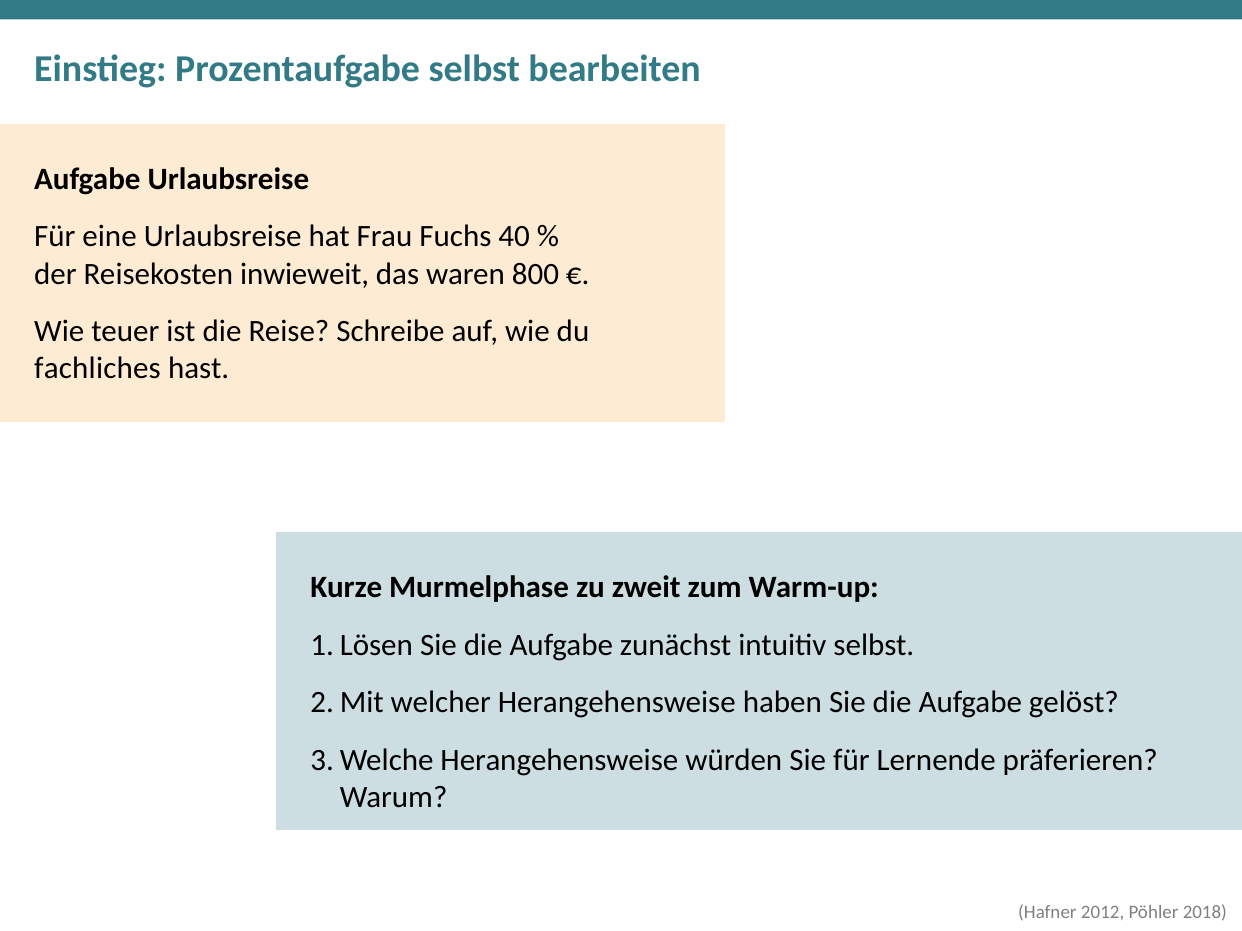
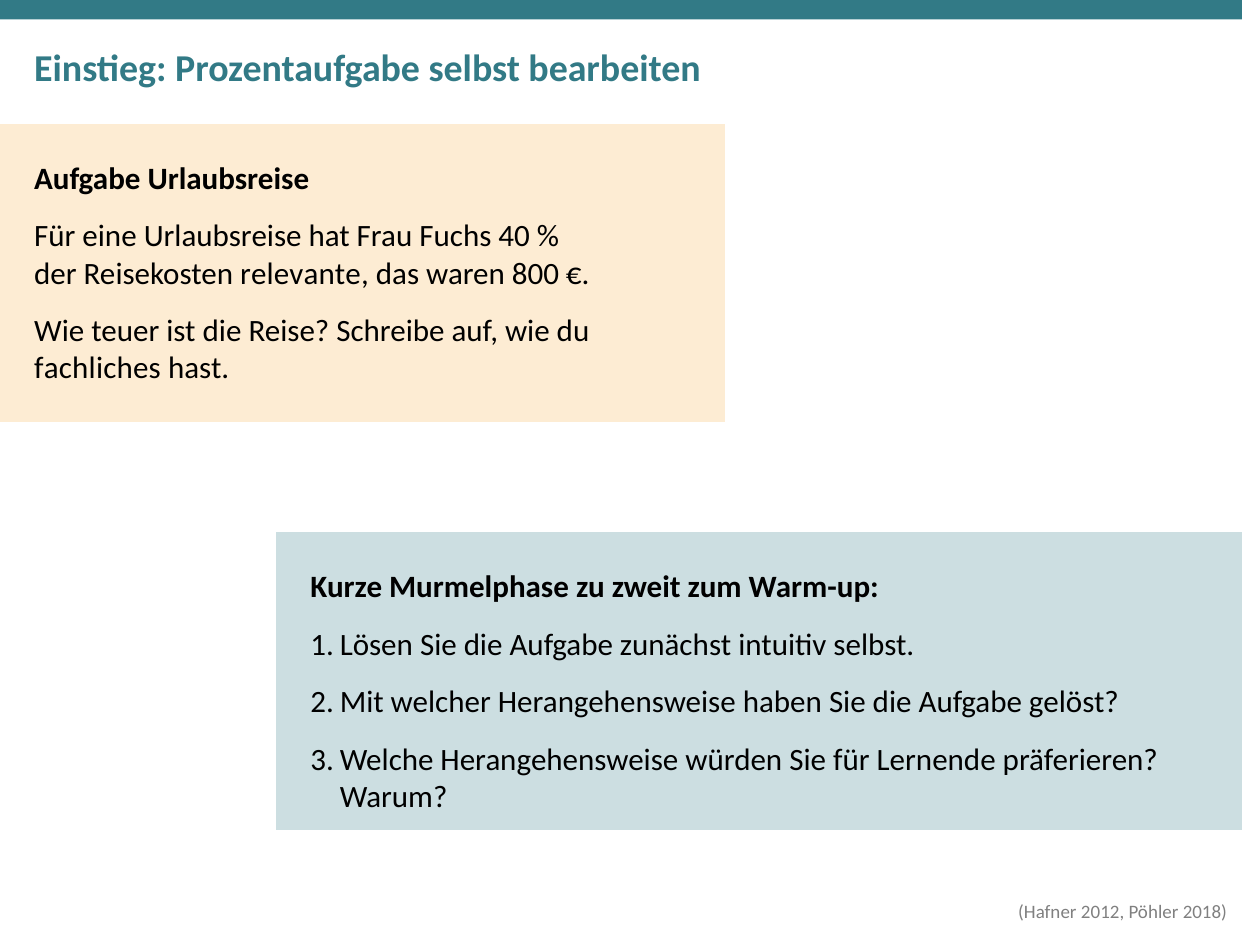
inwieweit: inwieweit -> relevante
